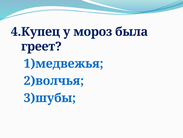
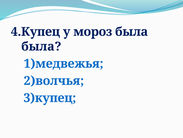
греет at (41, 46): греет -> была
3)шубы: 3)шубы -> 3)купец
